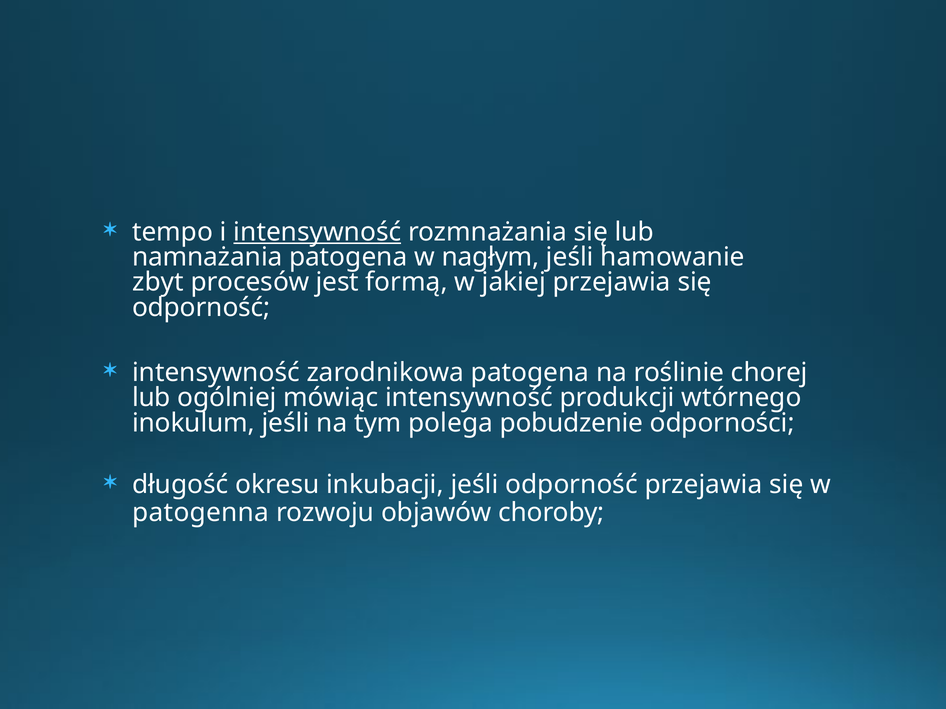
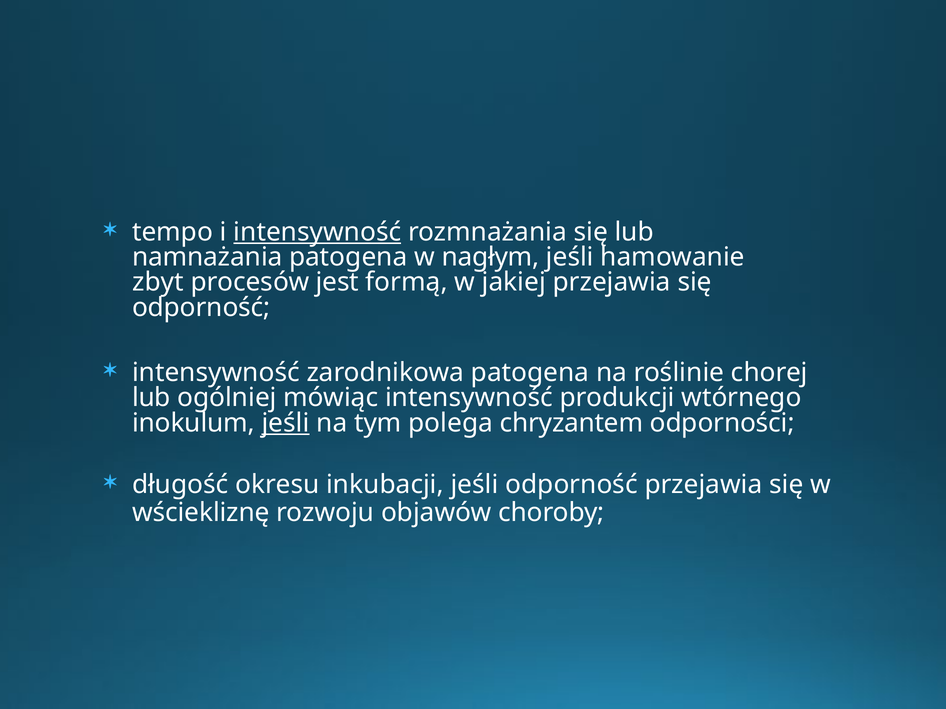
jeśli at (286, 423) underline: none -> present
pobudzenie: pobudzenie -> chryzantem
patogenna: patogenna -> wściekliznę
